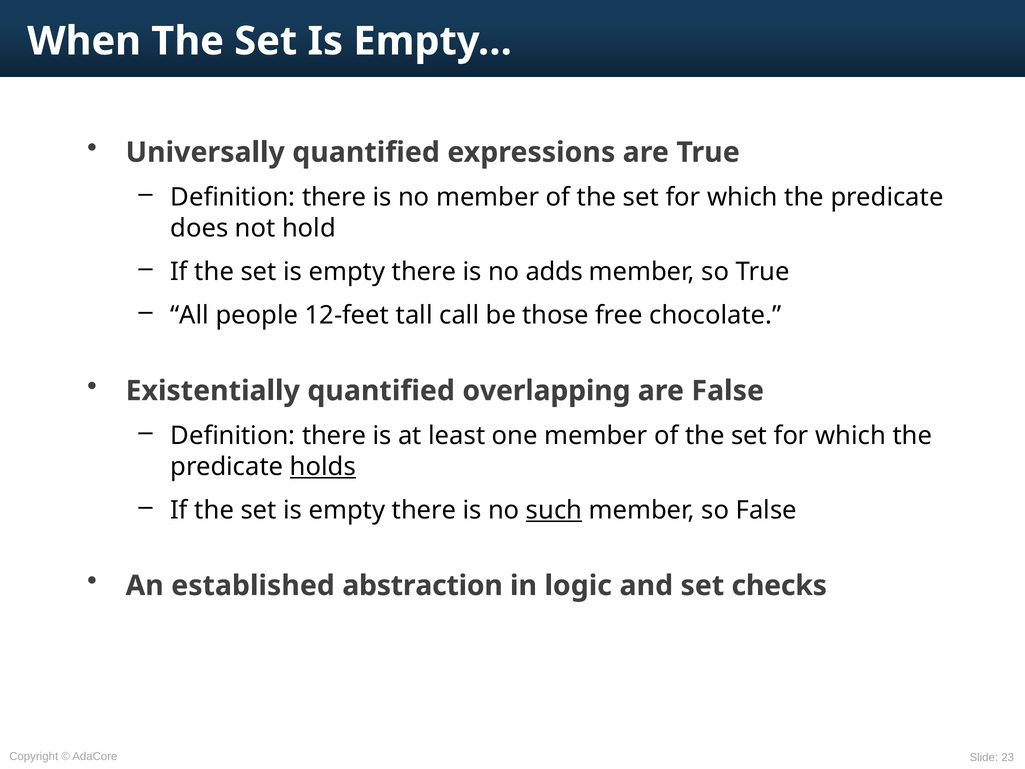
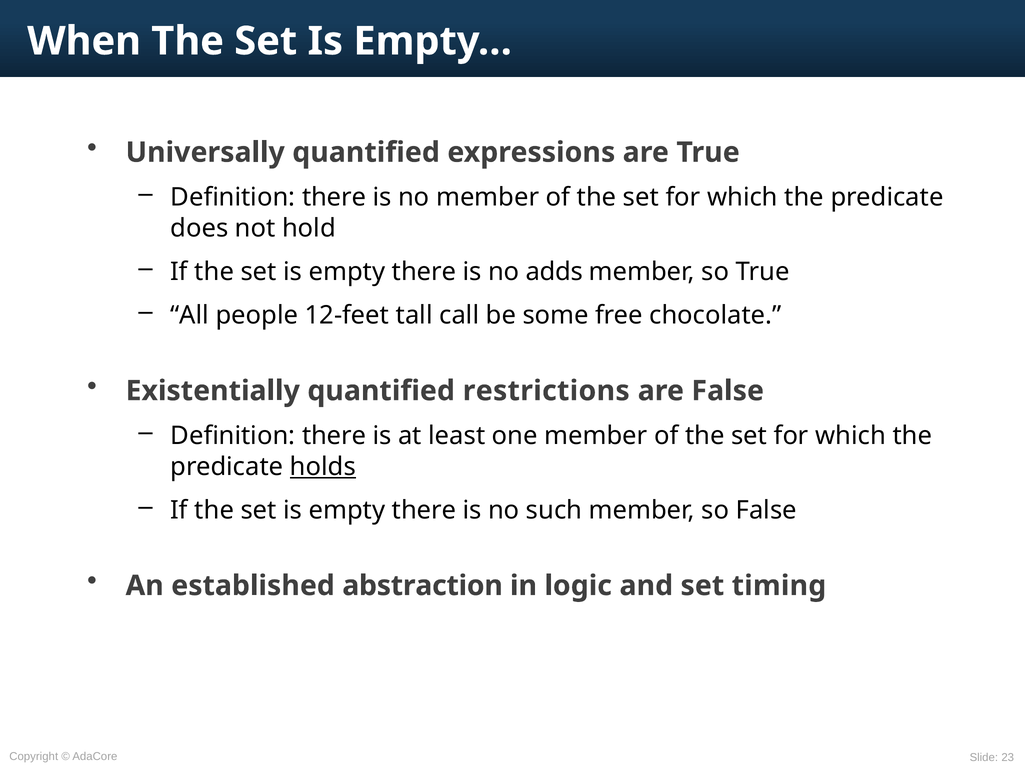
those: those -> some
overlapping: overlapping -> restrictions
such underline: present -> none
checks: checks -> timing
